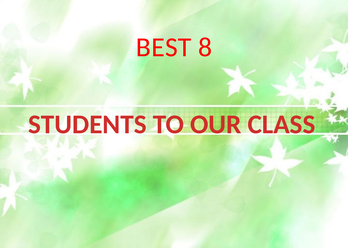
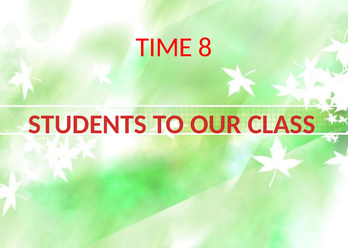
BEST: BEST -> TIME
